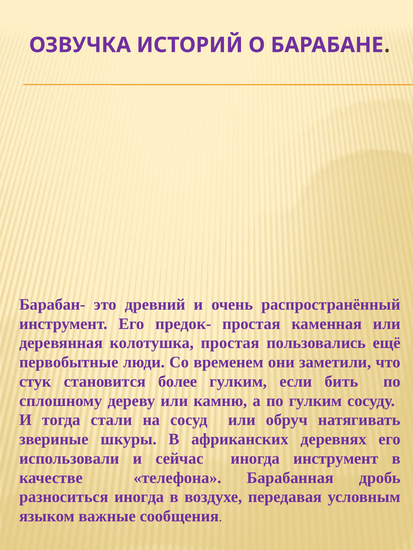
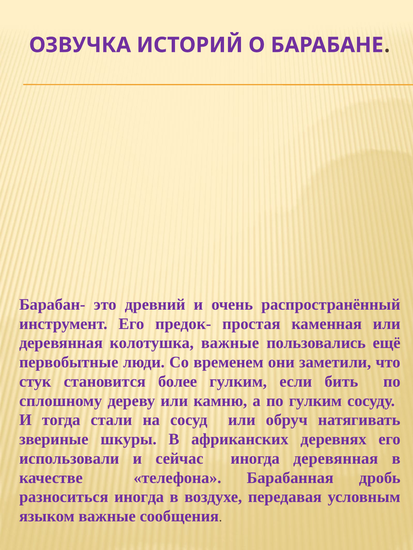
колотушка простая: простая -> важные
иногда инструмент: инструмент -> деревянная
